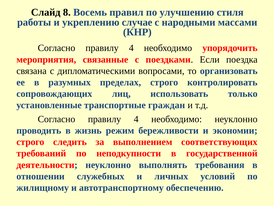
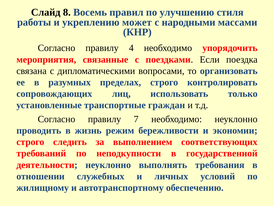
случае: случае -> может
4 at (136, 119): 4 -> 7
